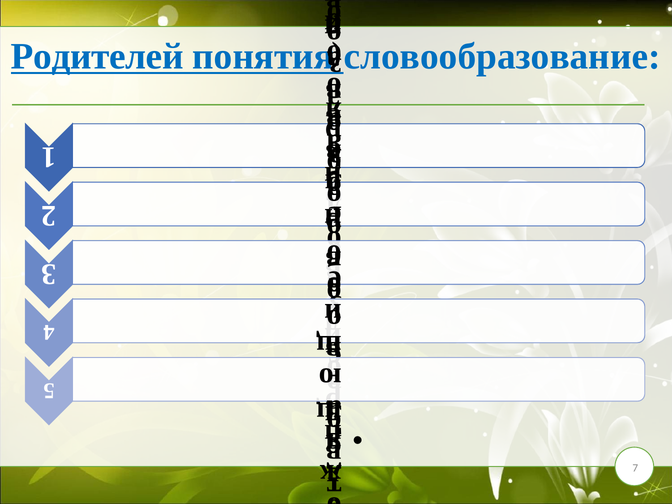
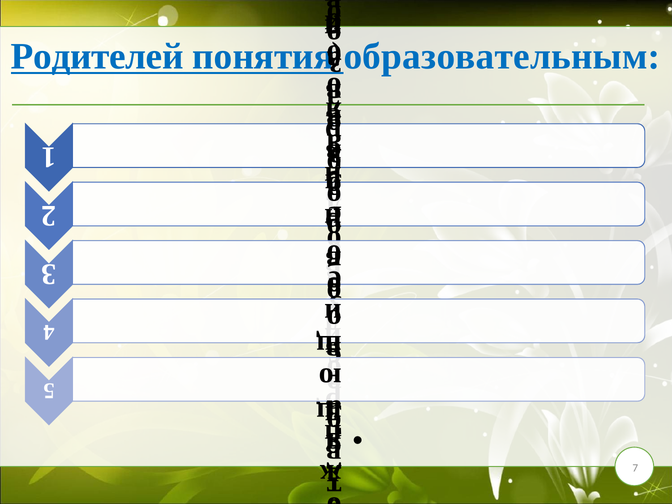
словообразование at (502, 56): словообразование -> образовательным
